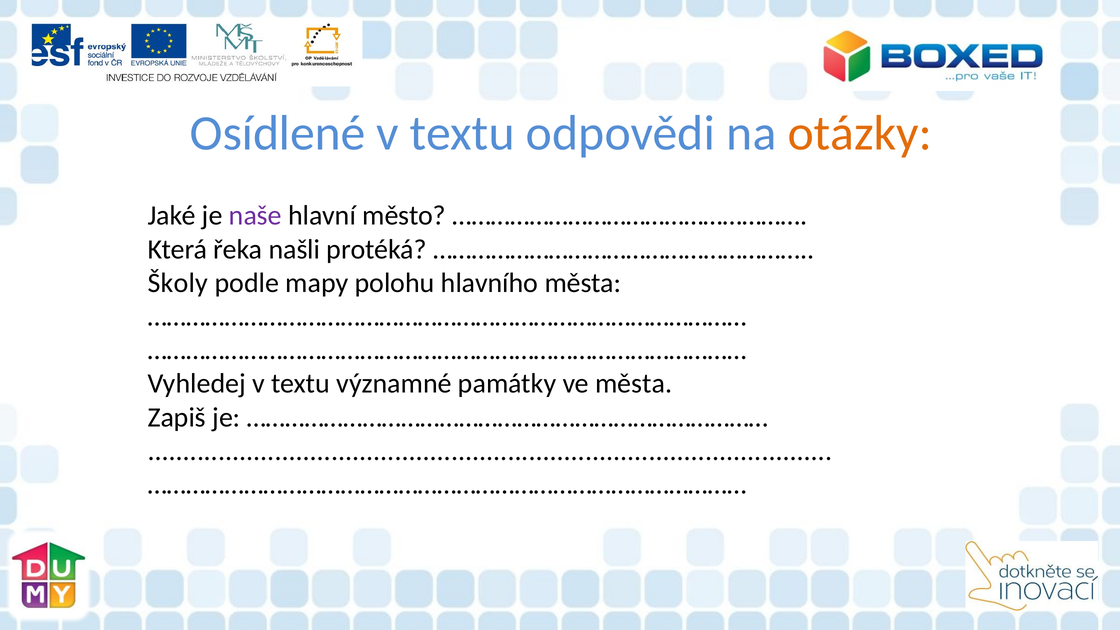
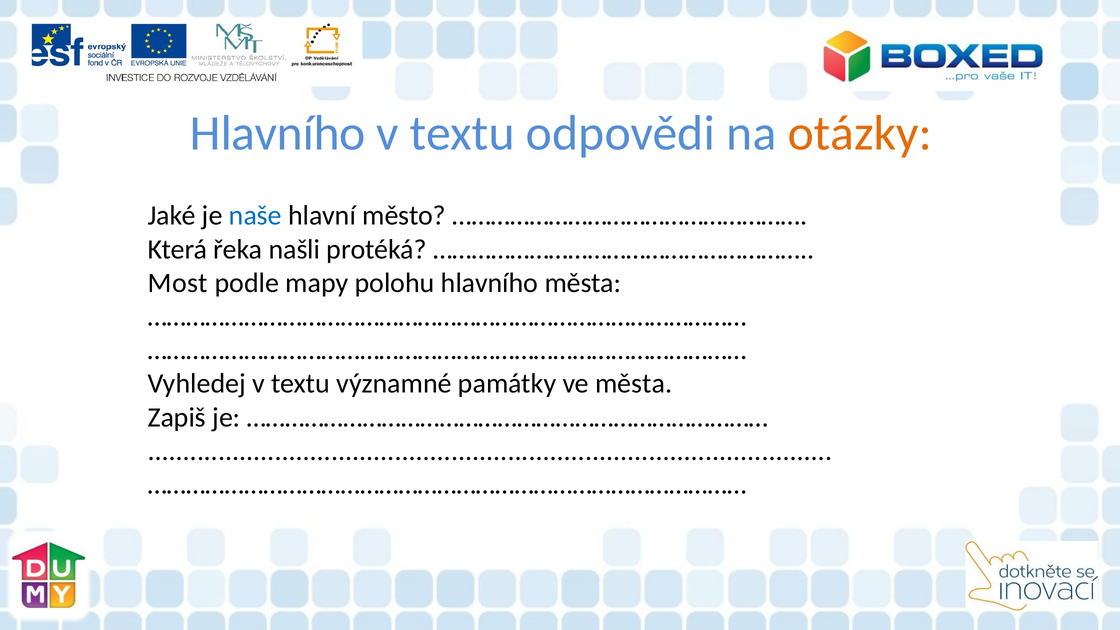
Osídlené at (278, 133): Osídlené -> Hlavního
naše colour: purple -> blue
Školy: Školy -> Most
